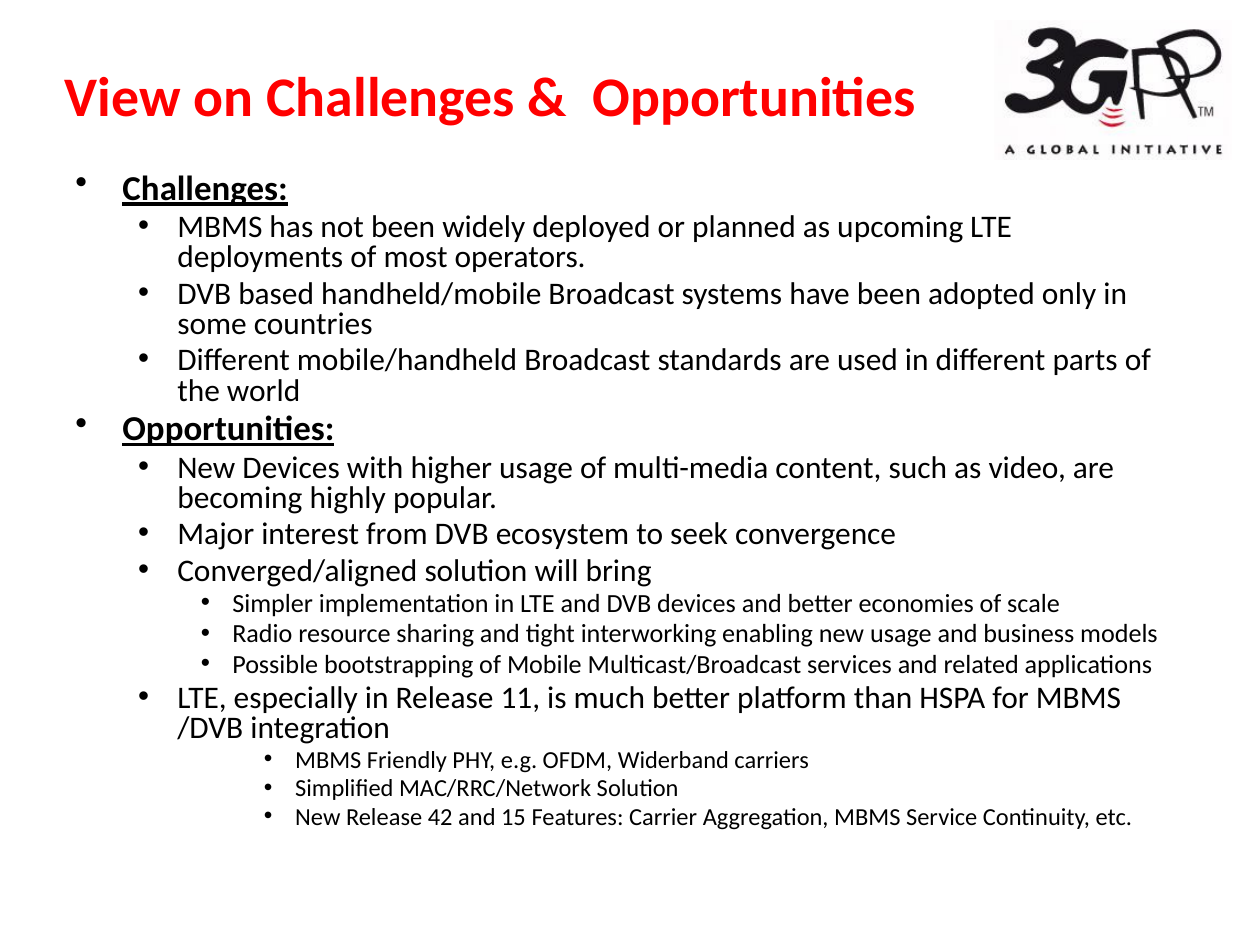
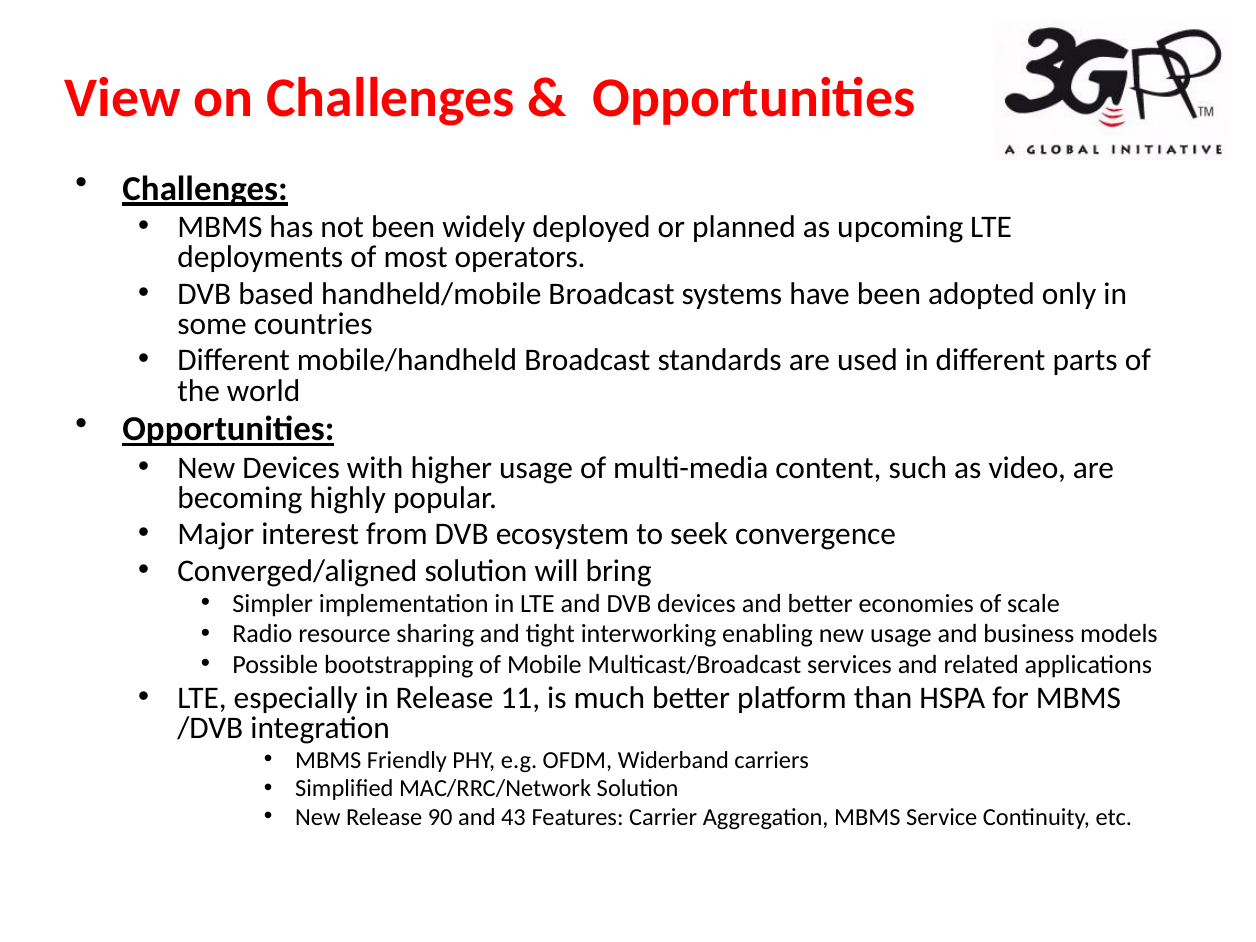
42: 42 -> 90
15: 15 -> 43
